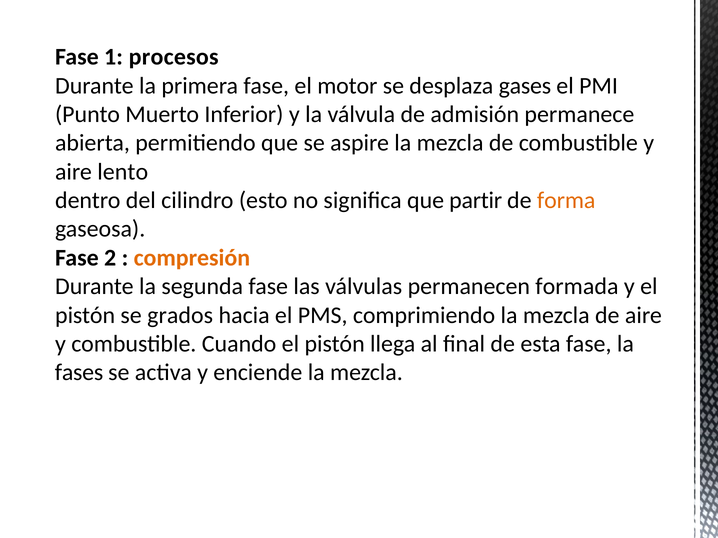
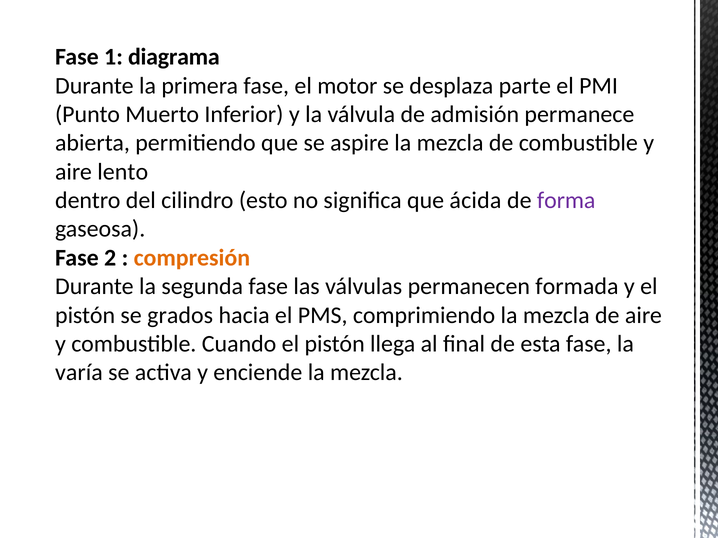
procesos: procesos -> diagrama
gases: gases -> parte
partir: partir -> ácida
forma colour: orange -> purple
fases: fases -> varía
